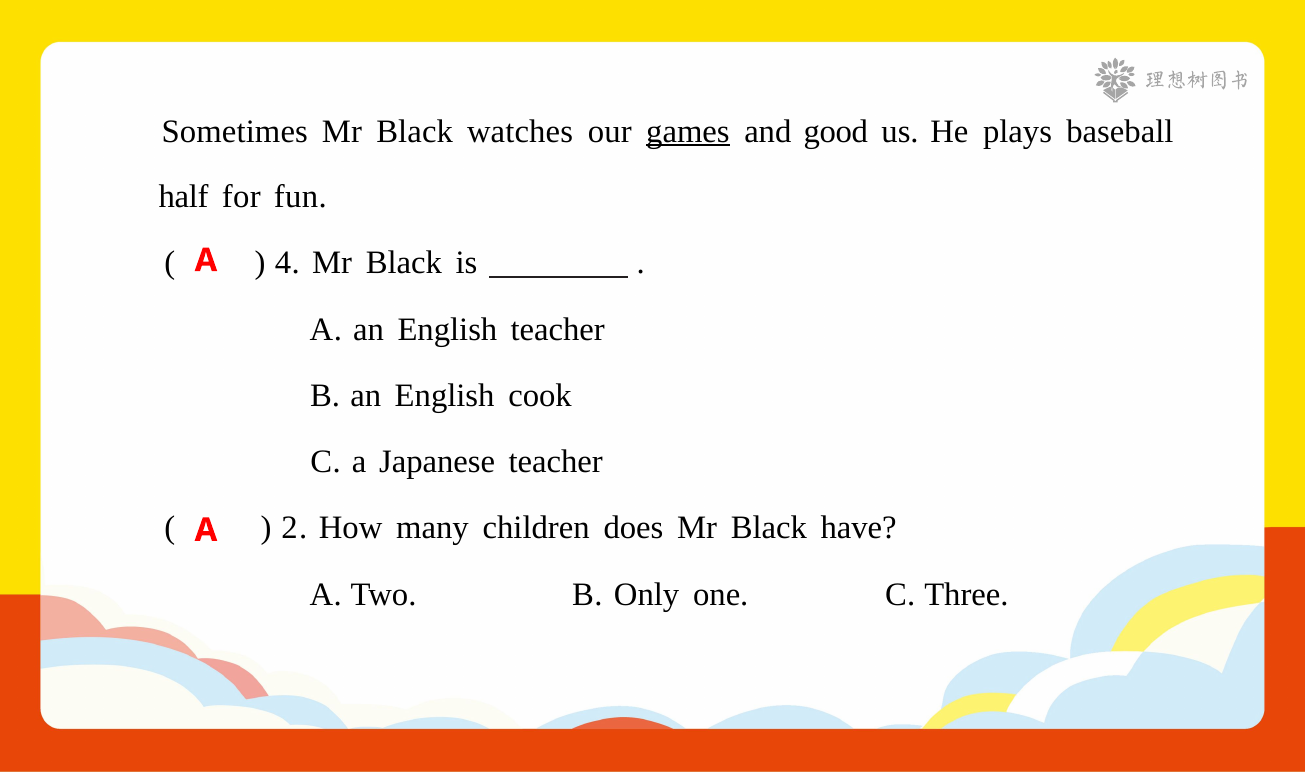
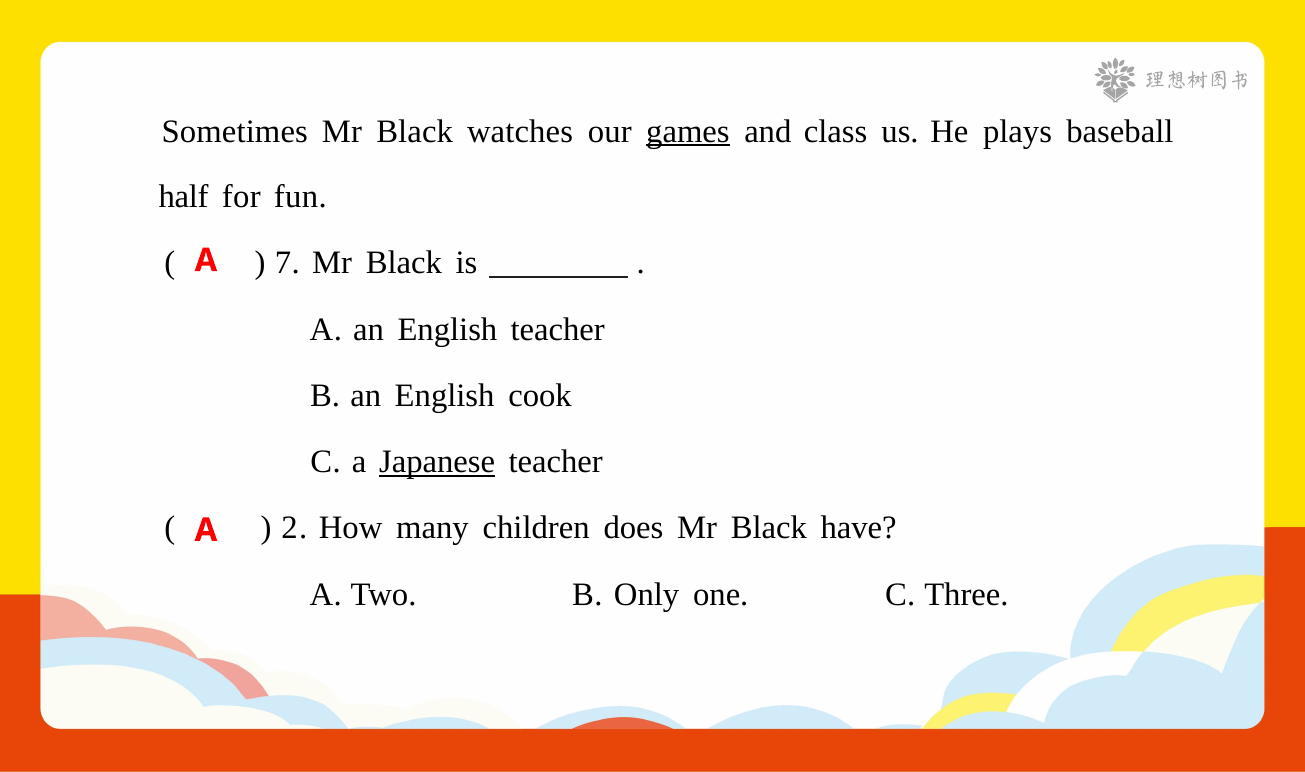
good: good -> class
4: 4 -> 7
Japanese underline: none -> present
